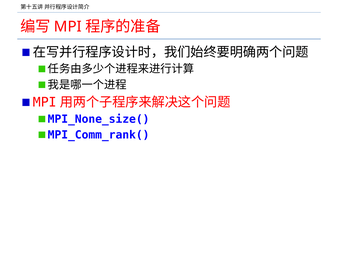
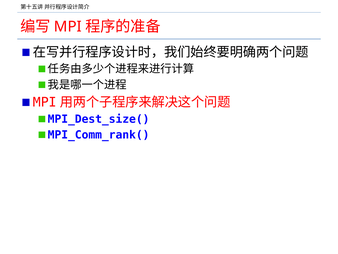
MPI_None_size(: MPI_None_size( -> MPI_Dest_size(
